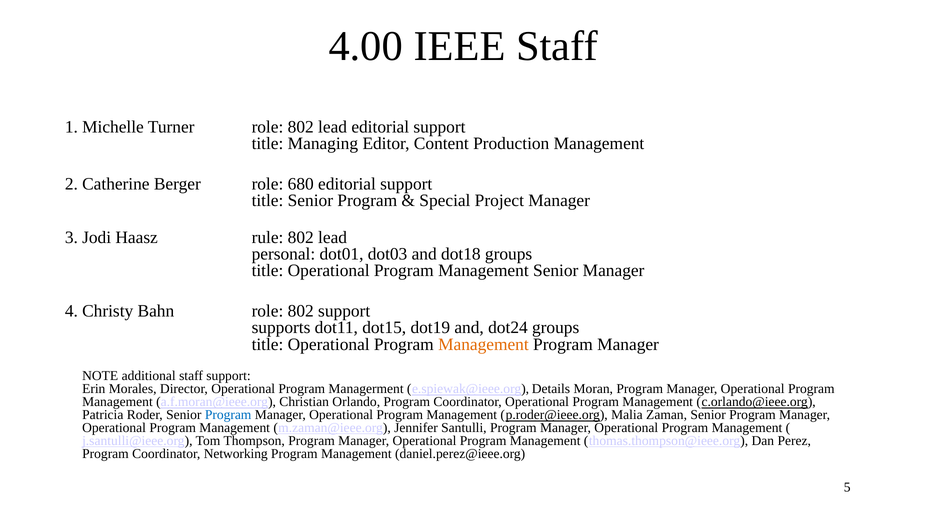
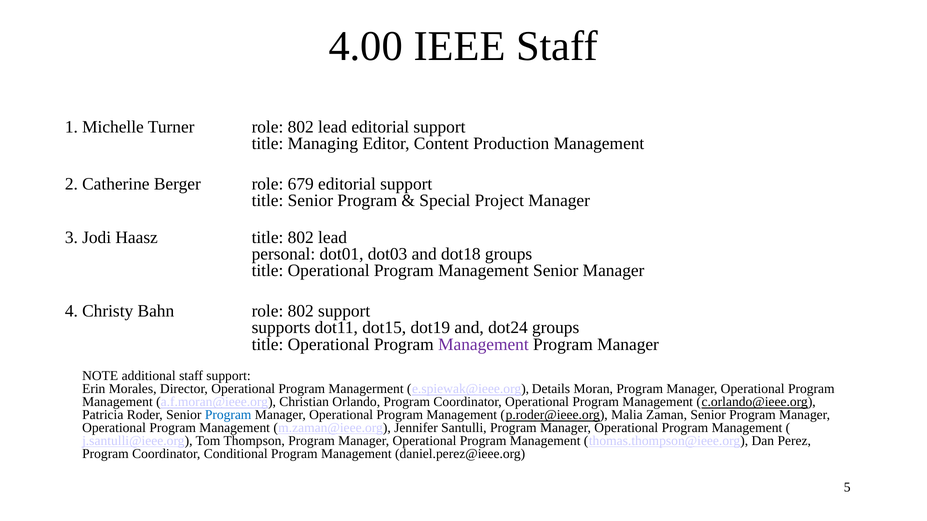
680: 680 -> 679
Haasz rule: rule -> title
Management at (483, 345) colour: orange -> purple
Networking: Networking -> Conditional
